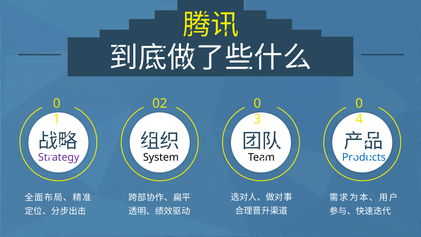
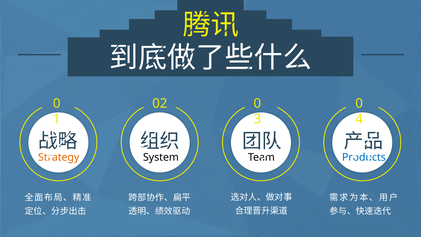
Strategy colour: purple -> orange
